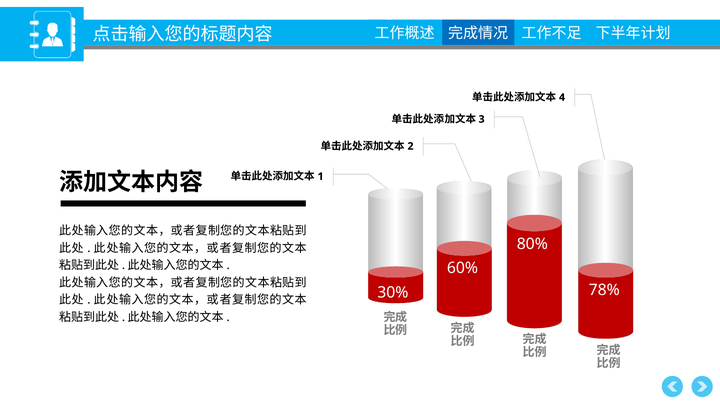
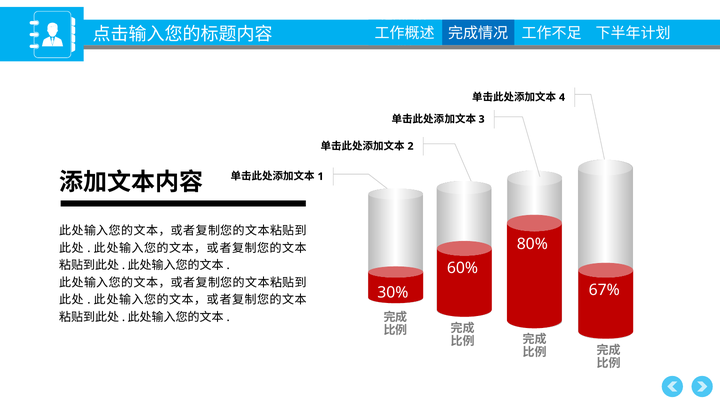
78%: 78% -> 67%
